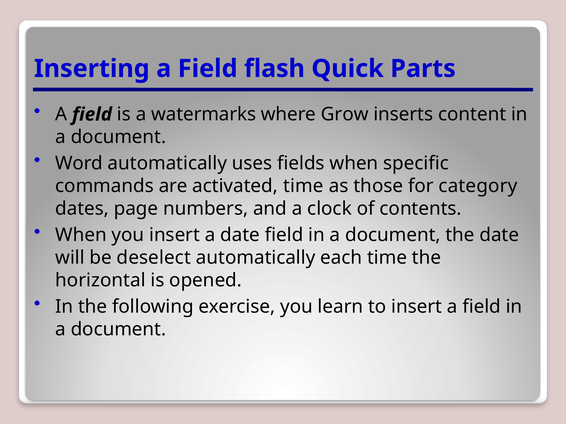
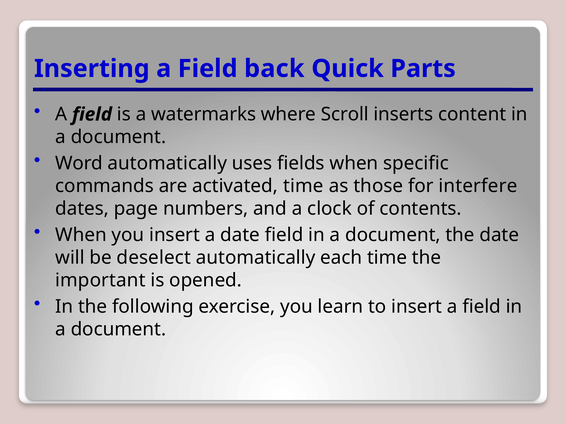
flash: flash -> back
Grow: Grow -> Scroll
category: category -> interfere
horizontal: horizontal -> important
